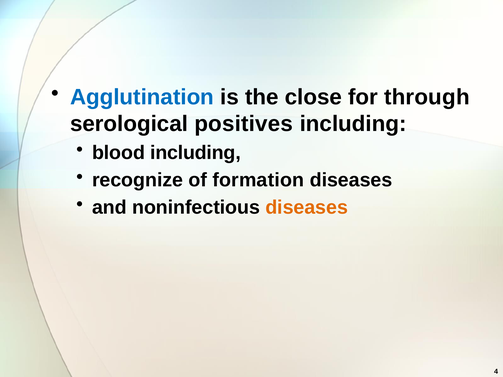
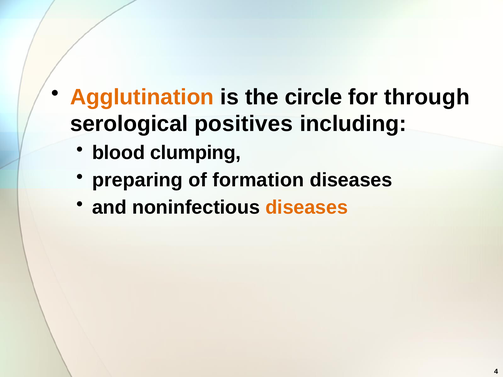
Agglutination colour: blue -> orange
close: close -> circle
blood including: including -> clumping
recognize: recognize -> preparing
